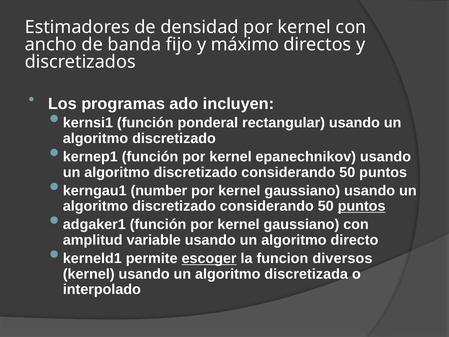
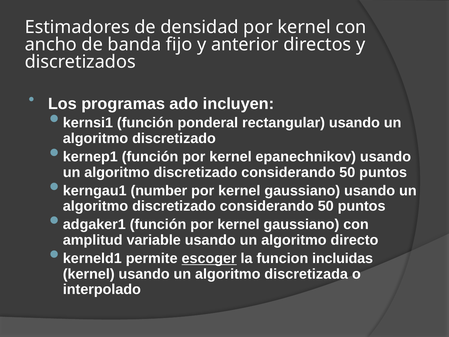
máximo: máximo -> anterior
puntos at (362, 206) underline: present -> none
diversos: diversos -> incluidas
